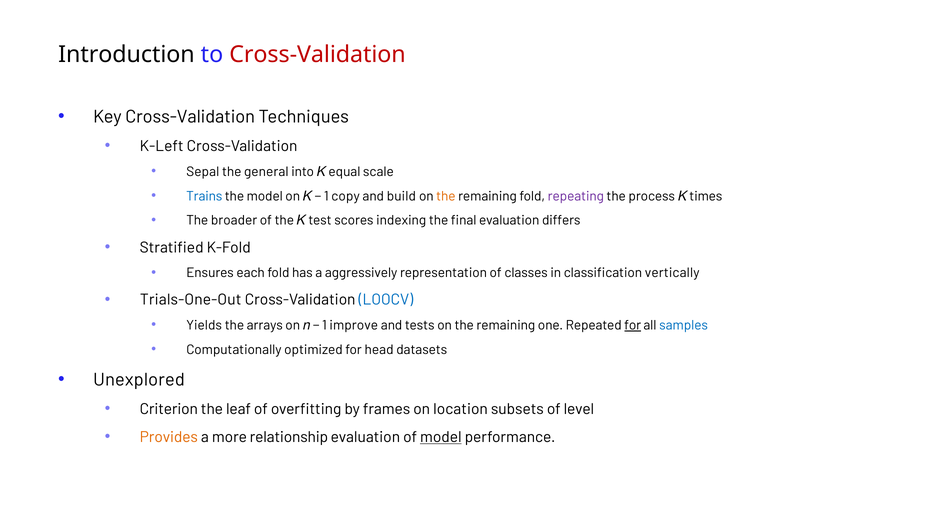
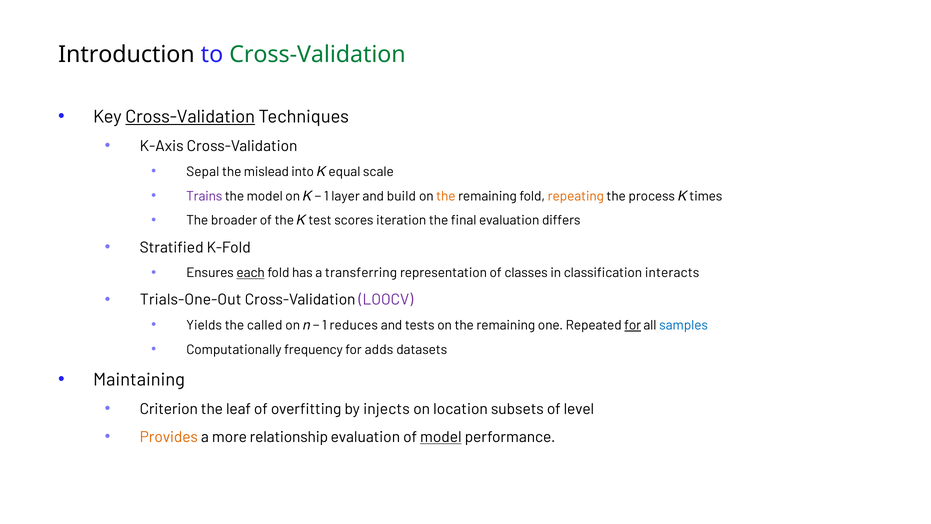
Cross-Validation at (317, 54) colour: red -> green
Cross-Validation at (190, 117) underline: none -> present
K-Left: K-Left -> K-Axis
general: general -> mislead
Trains colour: blue -> purple
copy: copy -> layer
repeating colour: purple -> orange
indexing: indexing -> iteration
each underline: none -> present
aggressively: aggressively -> transferring
vertically: vertically -> interacts
LOOCV colour: blue -> purple
arrays: arrays -> called
improve: improve -> reduces
optimized: optimized -> frequency
head: head -> adds
Unexplored: Unexplored -> Maintaining
frames: frames -> injects
